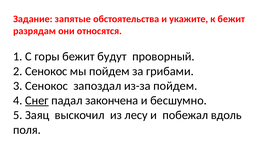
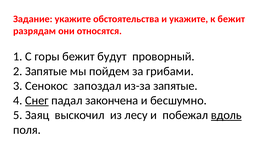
Задание запятые: запятые -> укажите
2 Сенокос: Сенокос -> Запятые
из-за пойдем: пойдем -> запятые
вдоль underline: none -> present
